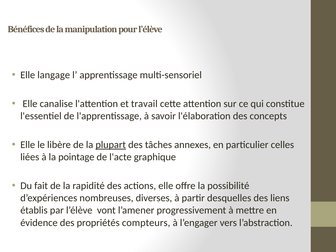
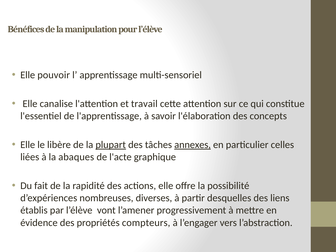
langage: langage -> pouvoir
annexes underline: none -> present
pointage: pointage -> abaques
